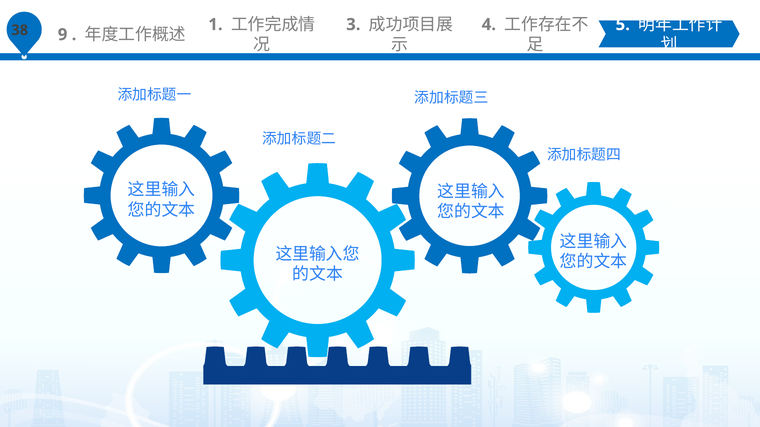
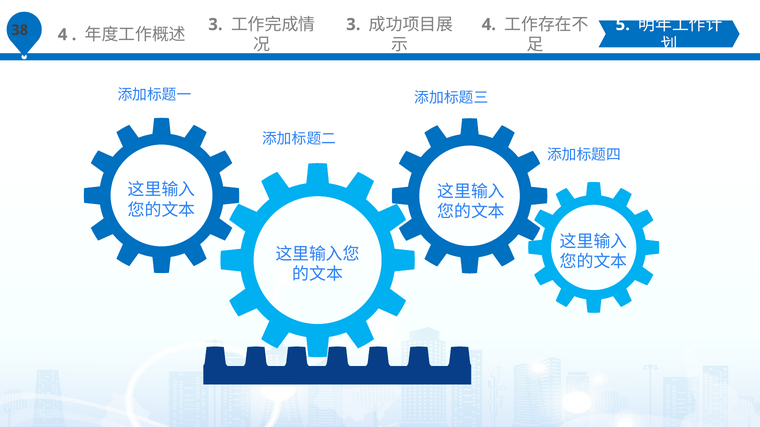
9 at (63, 35): 9 -> 4
1 at (215, 25): 1 -> 3
